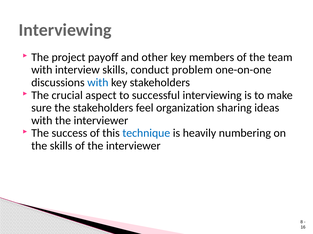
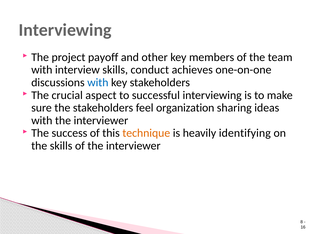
problem: problem -> achieves
technique colour: blue -> orange
numbering: numbering -> identifying
